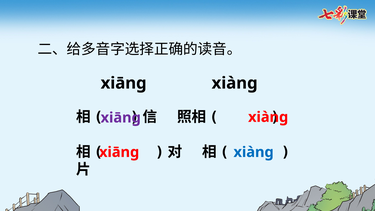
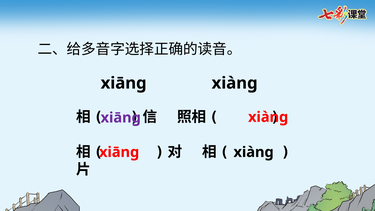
xiàng at (254, 152) colour: blue -> black
